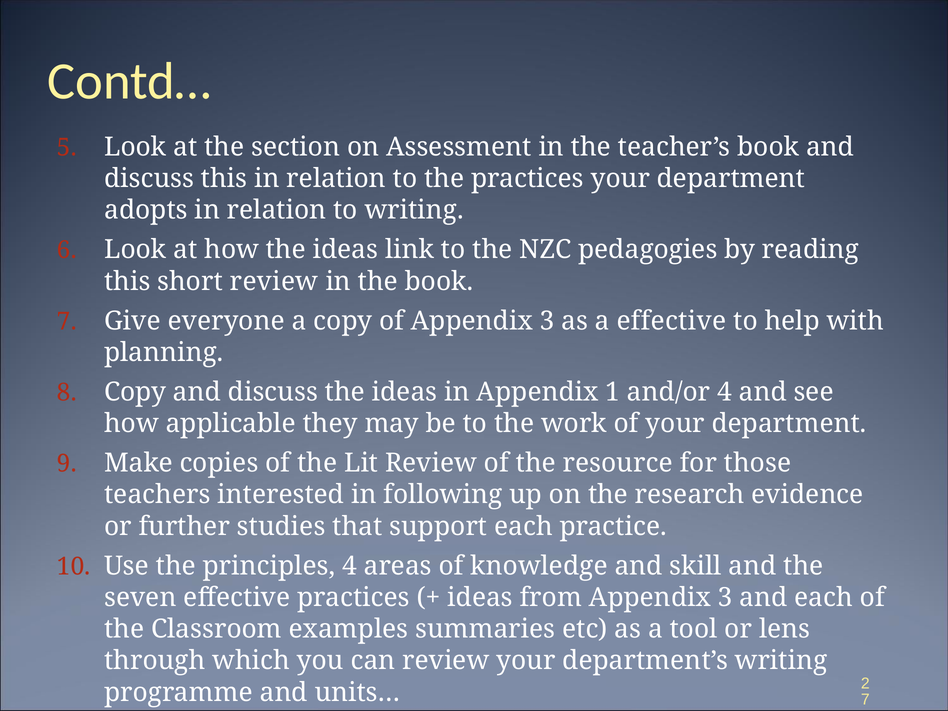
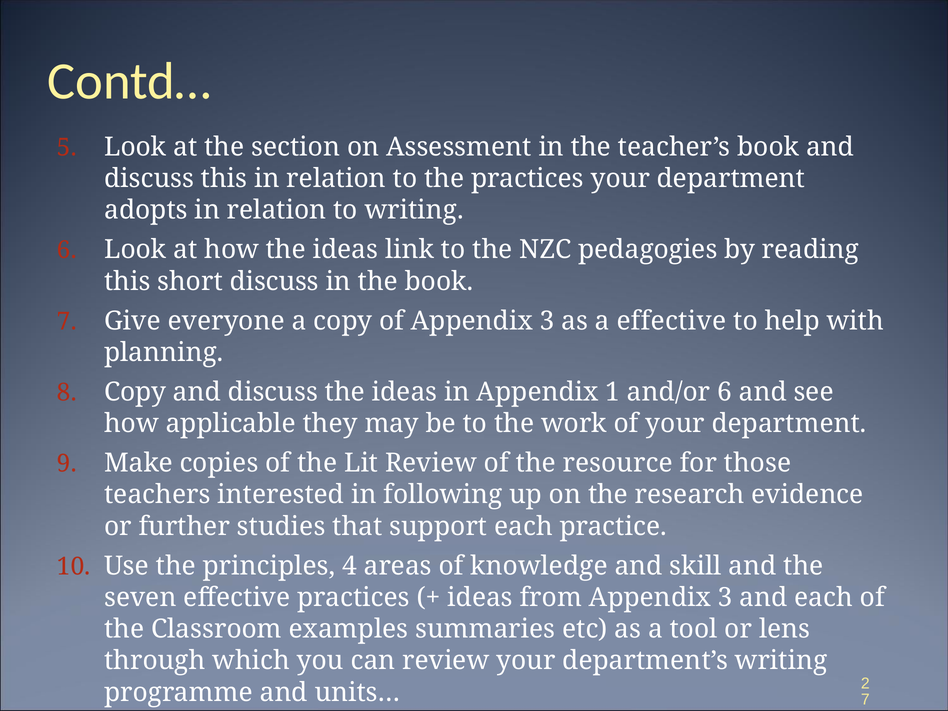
short review: review -> discuss
and/or 4: 4 -> 6
